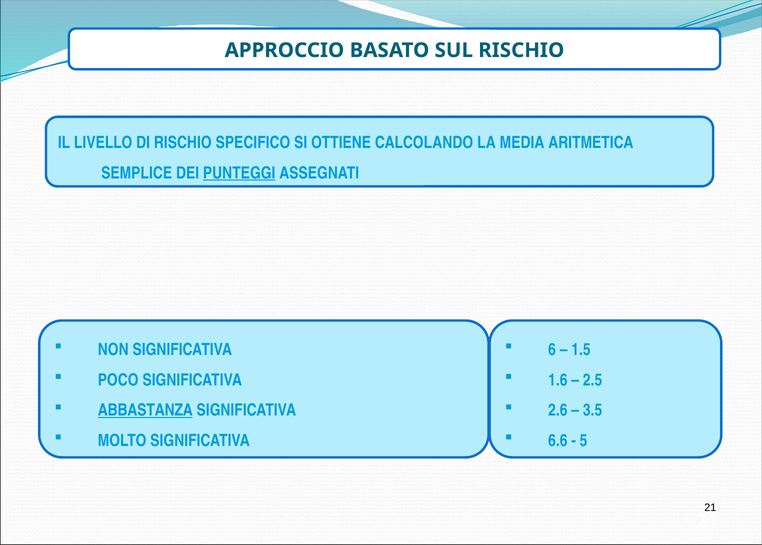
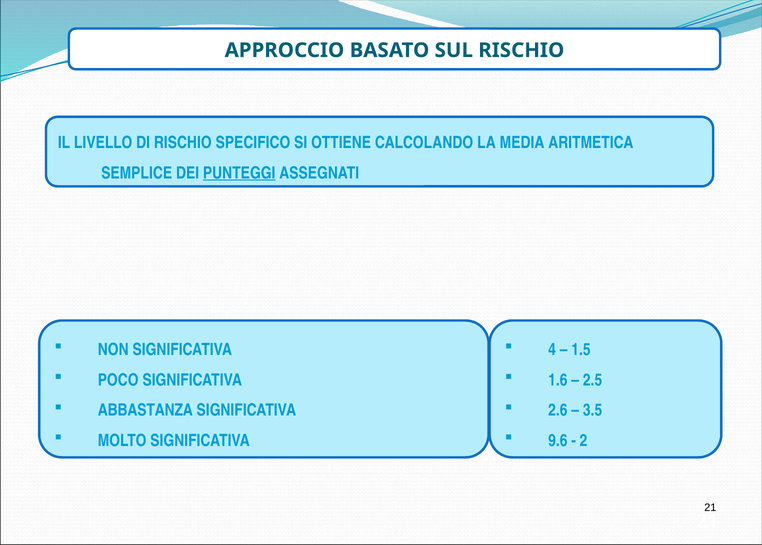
6: 6 -> 4
ABBASTANZA underline: present -> none
6.6: 6.6 -> 9.6
5: 5 -> 2
